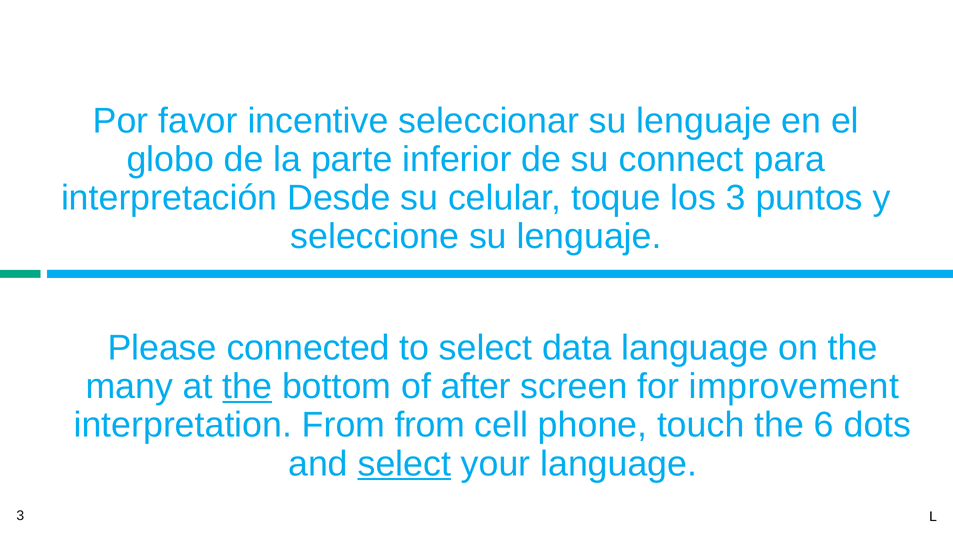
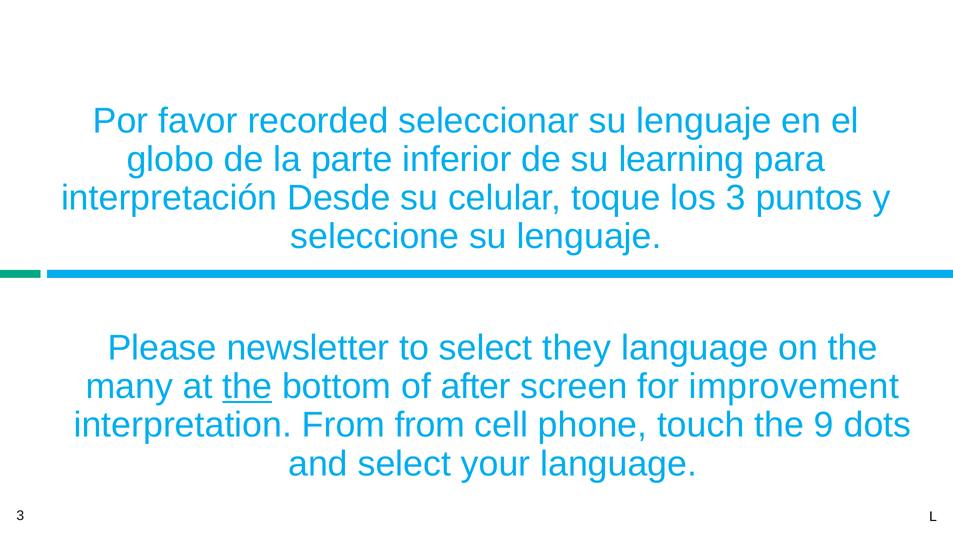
incentive: incentive -> recorded
connect: connect -> learning
connected: connected -> newsletter
data: data -> they
6: 6 -> 9
select at (404, 464) underline: present -> none
